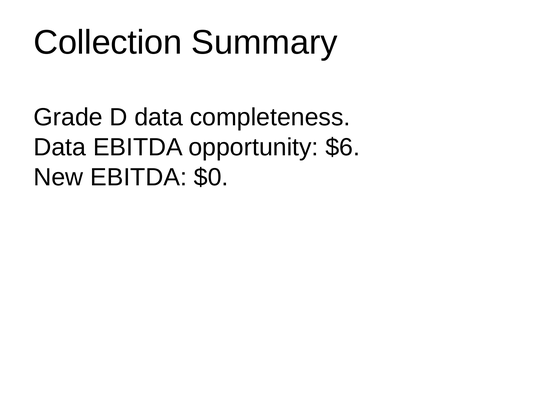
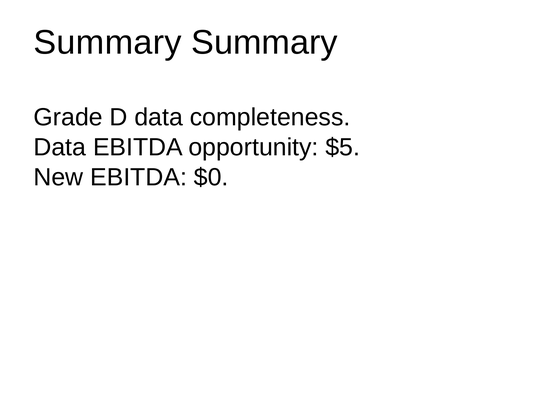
Collection at (108, 43): Collection -> Summary
$6: $6 -> $5
